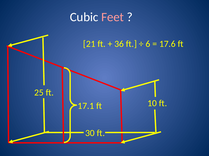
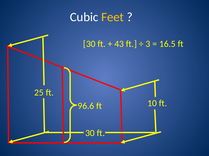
Feet colour: pink -> yellow
21 at (89, 44): 21 -> 30
36: 36 -> 43
6: 6 -> 3
17.6: 17.6 -> 16.5
17.1: 17.1 -> 96.6
